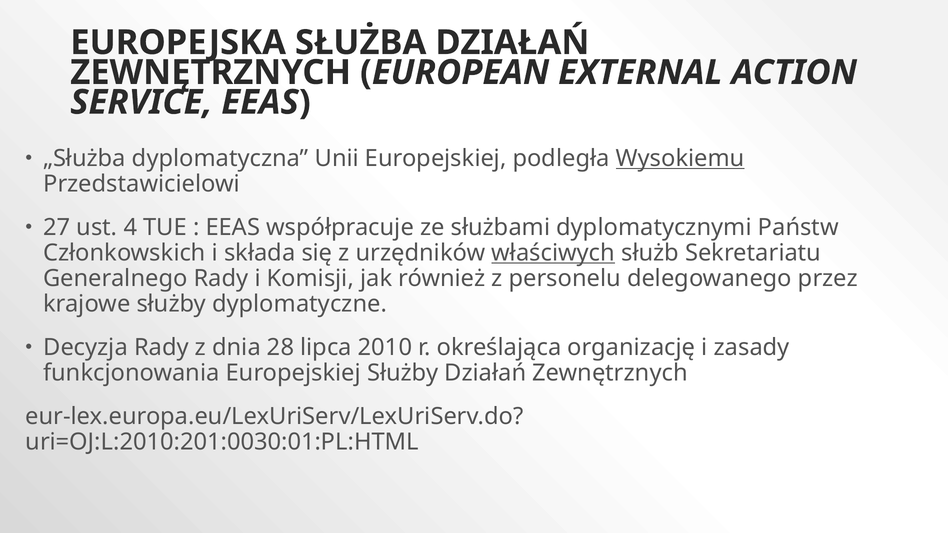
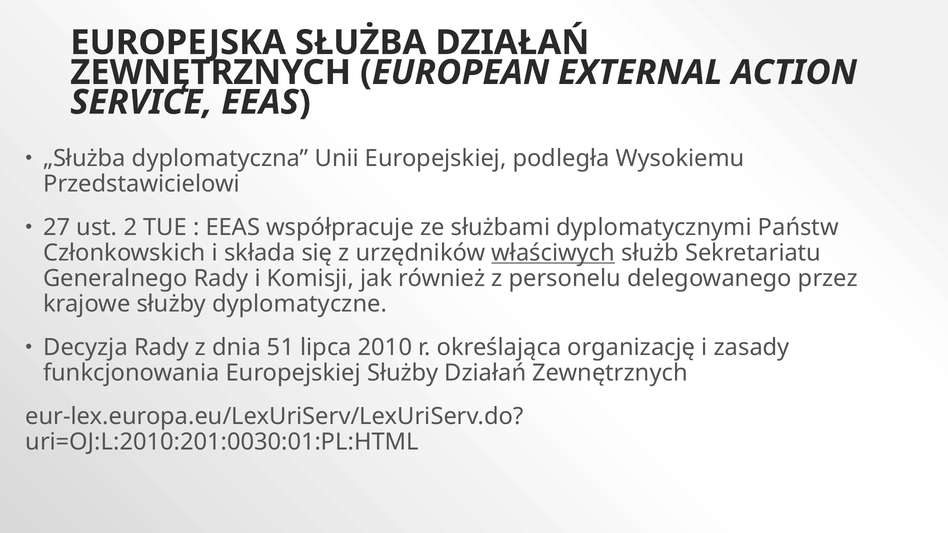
Wysokiemu underline: present -> none
4: 4 -> 2
28: 28 -> 51
